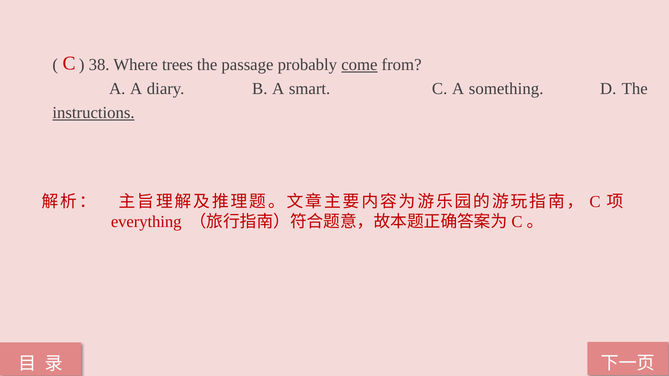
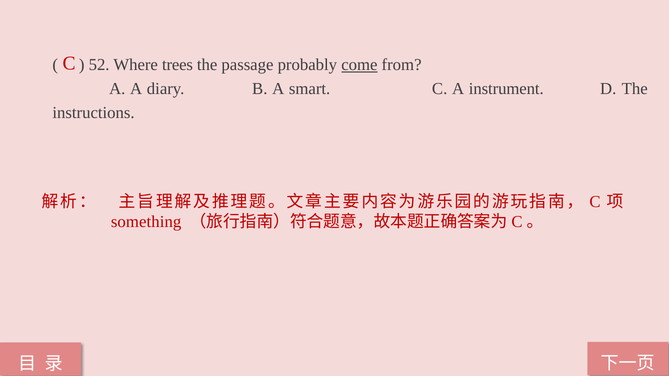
38: 38 -> 52
something: something -> instrument
instructions underline: present -> none
everything: everything -> something
